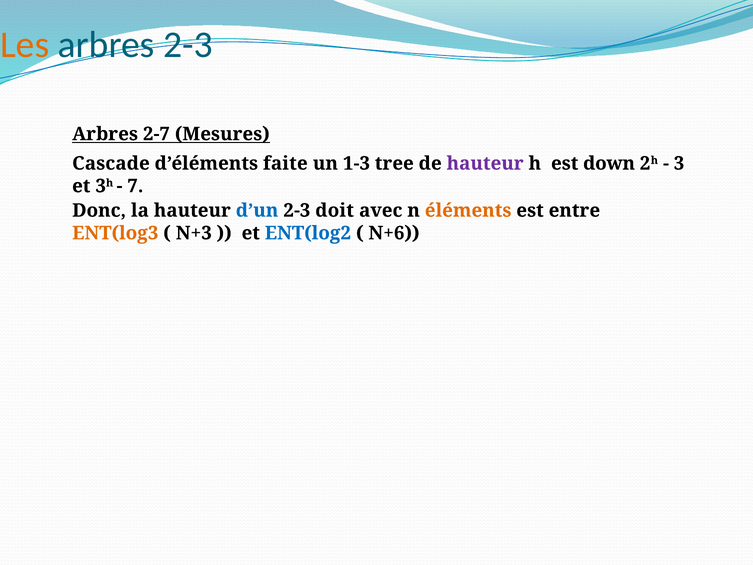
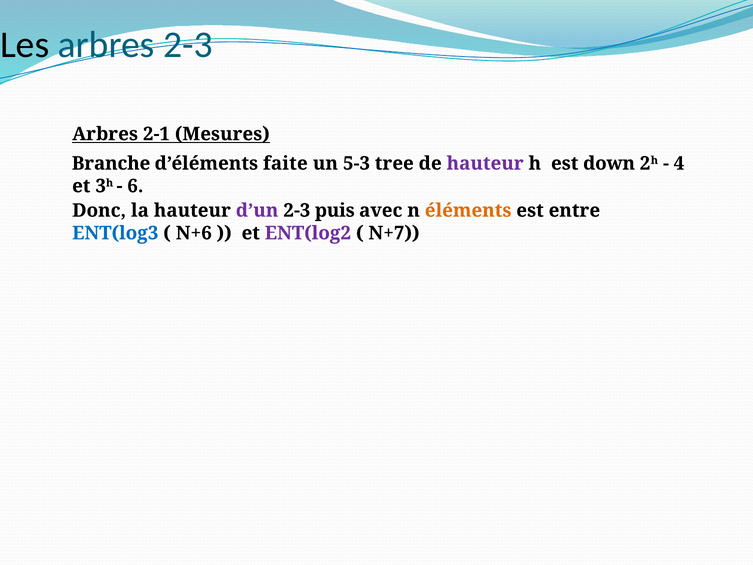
Les colour: orange -> black
2-7: 2-7 -> 2-1
Cascade: Cascade -> Branche
1-3: 1-3 -> 5-3
3: 3 -> 4
7: 7 -> 6
d’un colour: blue -> purple
doit: doit -> puis
ENT(log3 colour: orange -> blue
N+3: N+3 -> N+6
ENT(log2 colour: blue -> purple
N+6: N+6 -> N+7
